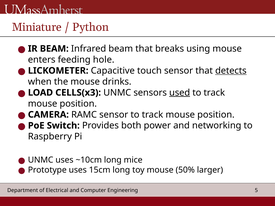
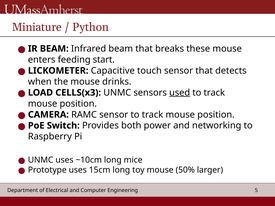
using: using -> these
hole: hole -> start
detects underline: present -> none
